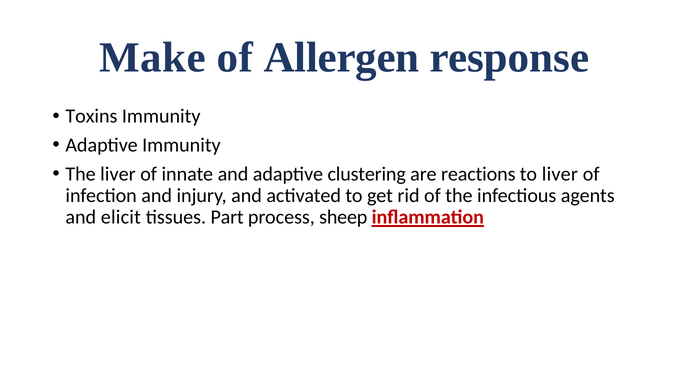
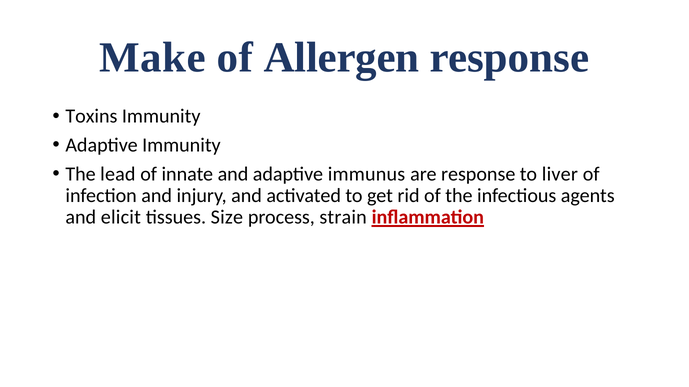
The liver: liver -> lead
clustering: clustering -> immunus
are reactions: reactions -> response
Part: Part -> Size
sheep: sheep -> strain
